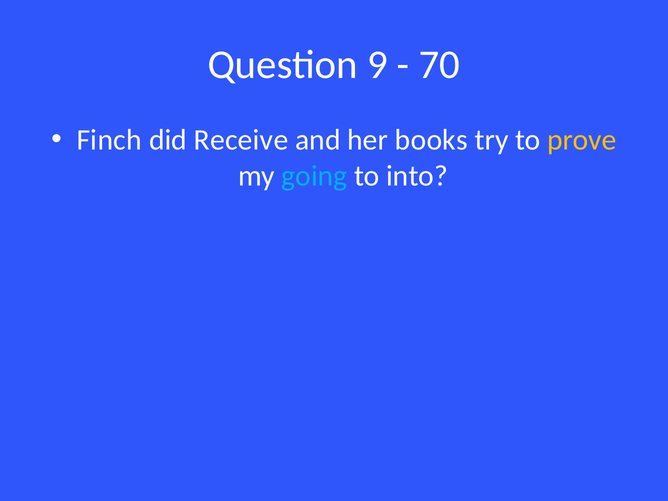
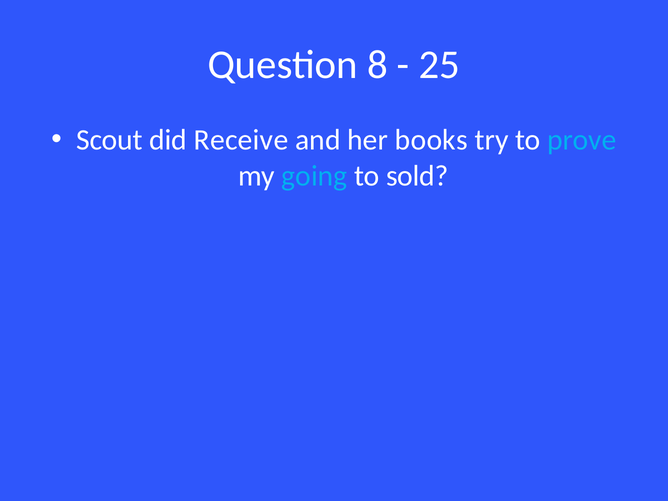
9: 9 -> 8
70: 70 -> 25
Finch: Finch -> Scout
prove colour: yellow -> light blue
into: into -> sold
